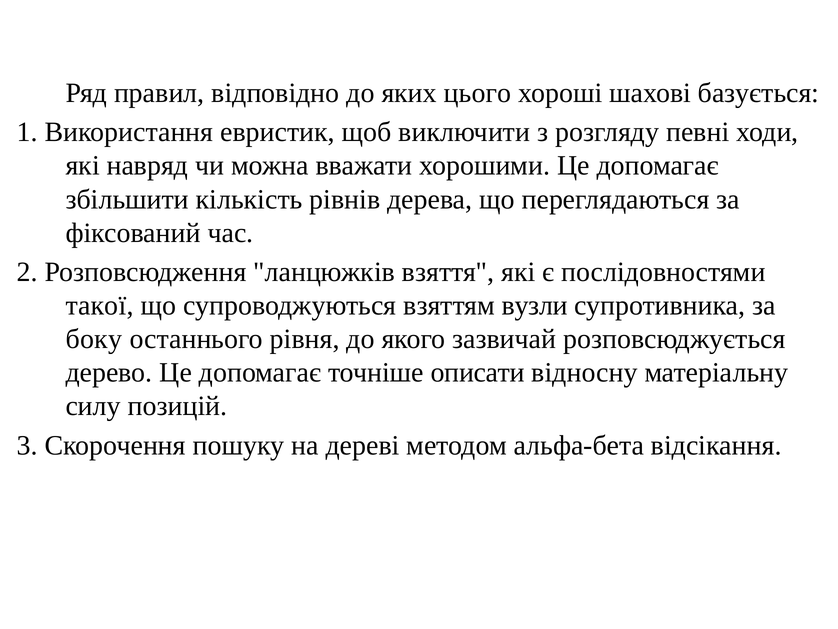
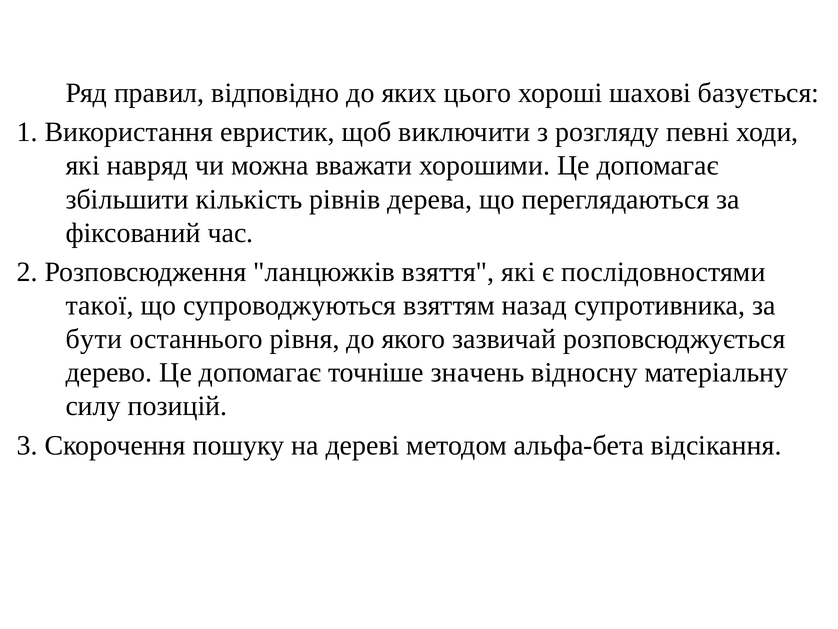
вузли: вузли -> назад
боку: боку -> бути
описати: описати -> значень
